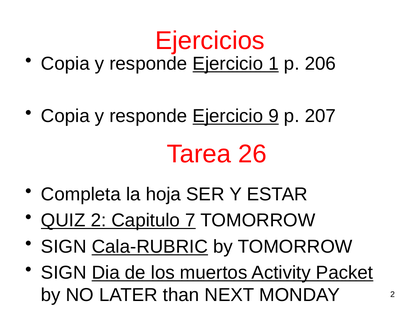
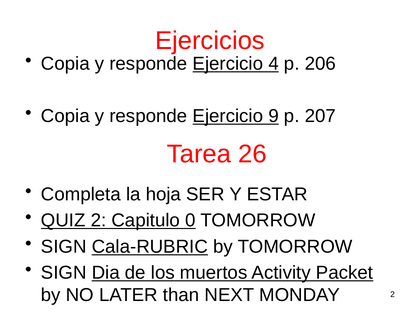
1: 1 -> 4
7: 7 -> 0
